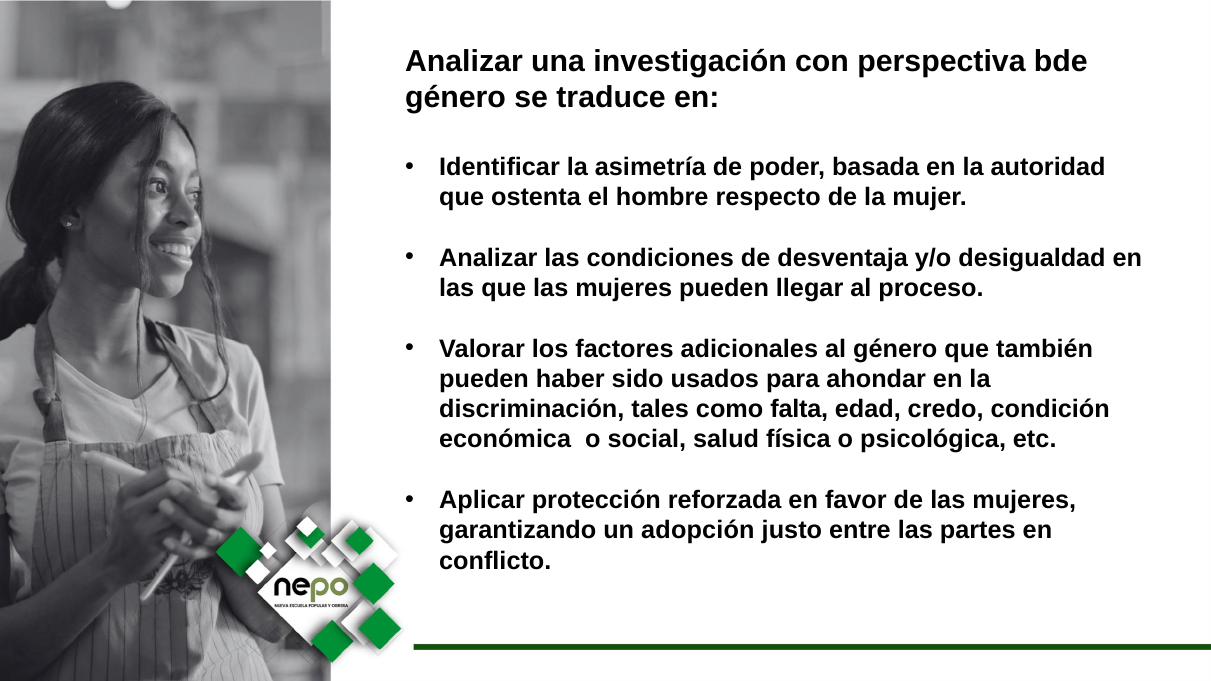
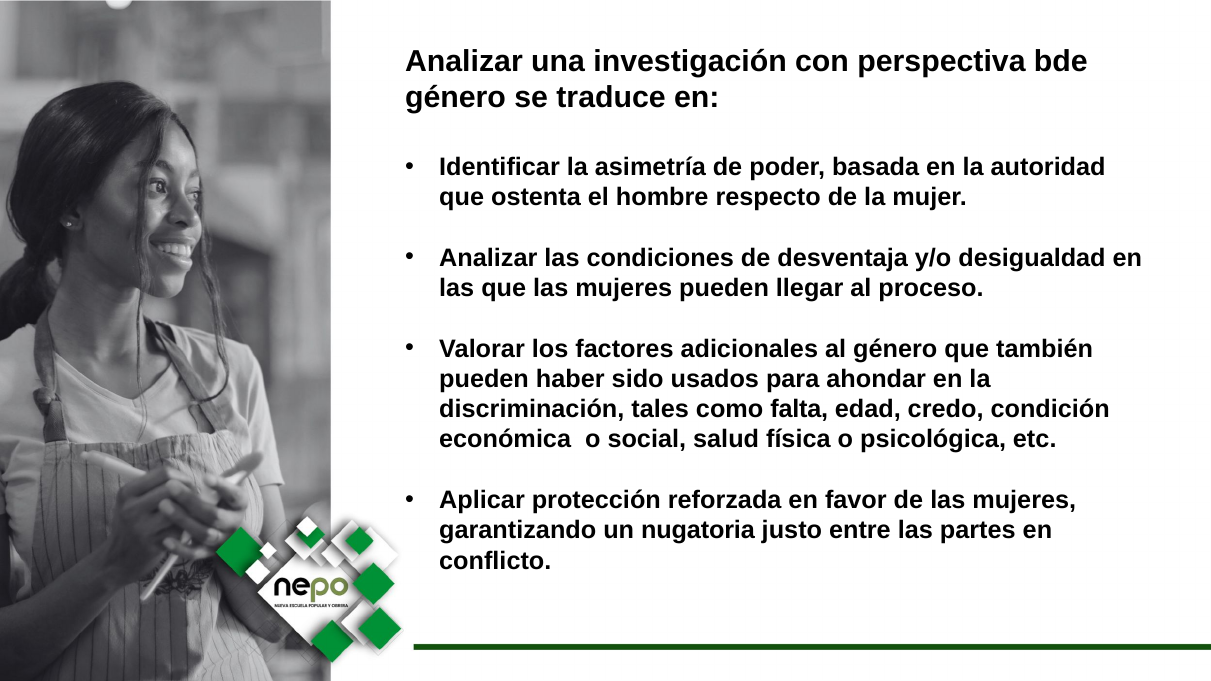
adopción: adopción -> nugatoria
